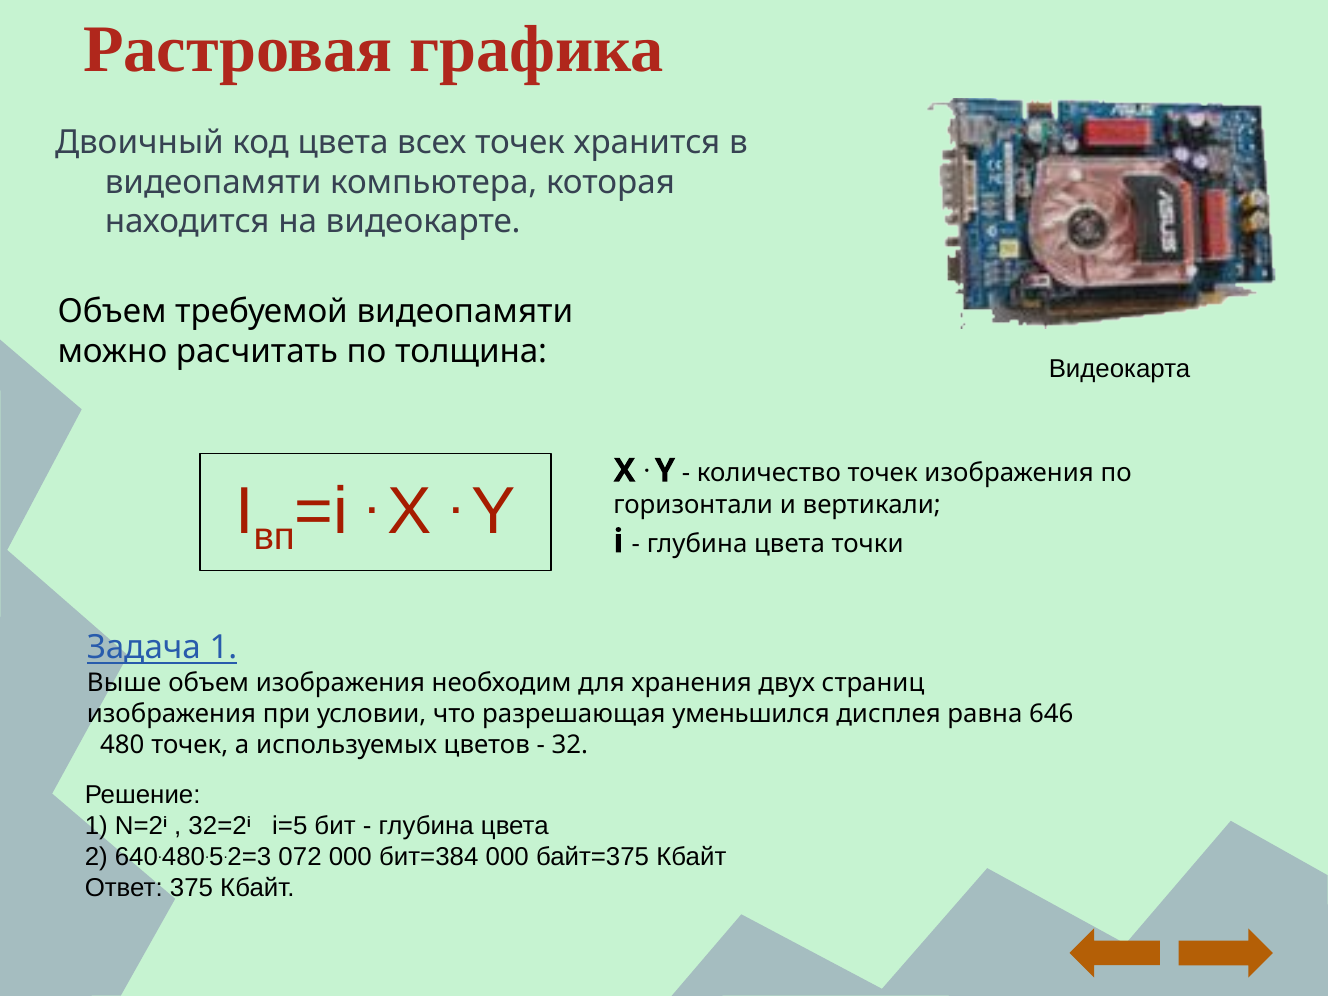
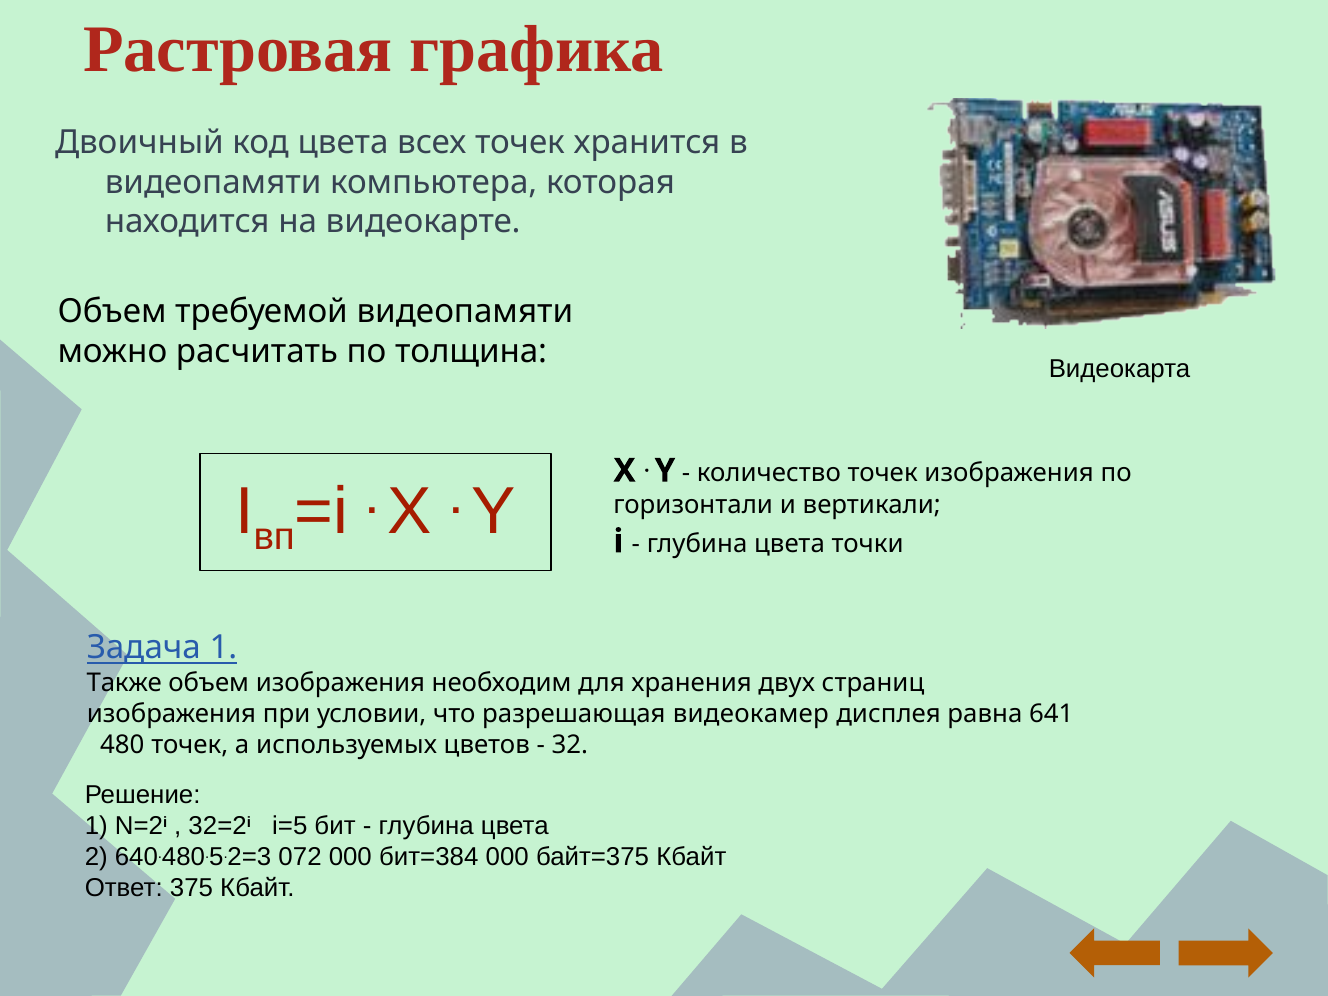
Выше: Выше -> Также
уменьшился: уменьшился -> видеокамер
646: 646 -> 641
